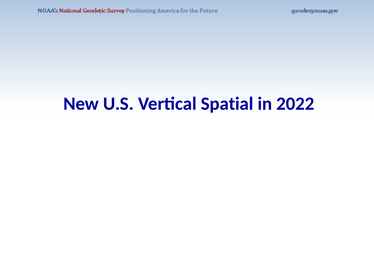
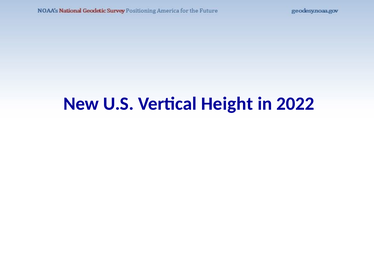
Spatial: Spatial -> Height
